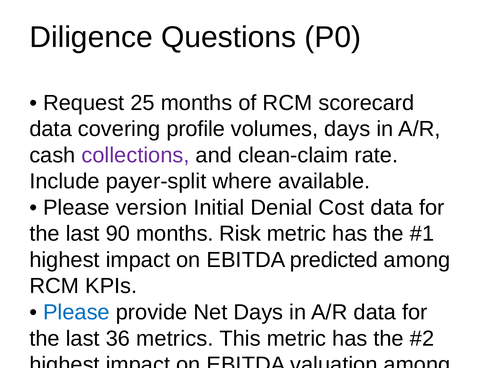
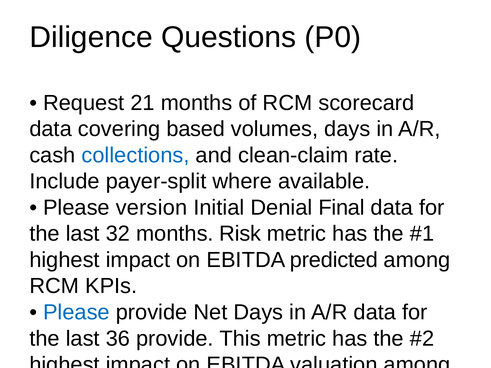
25: 25 -> 21
profile: profile -> based
collections colour: purple -> blue
Denial Cost: Cost -> Final
90: 90 -> 32
36 metrics: metrics -> provide
